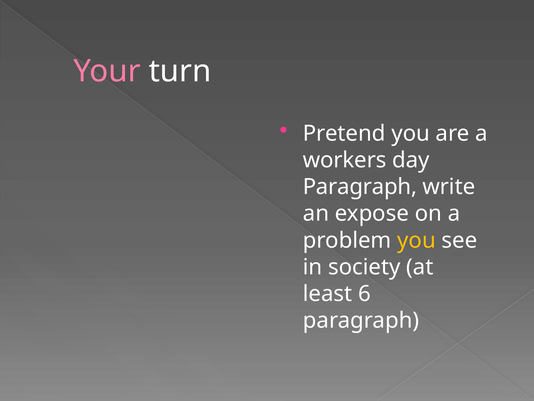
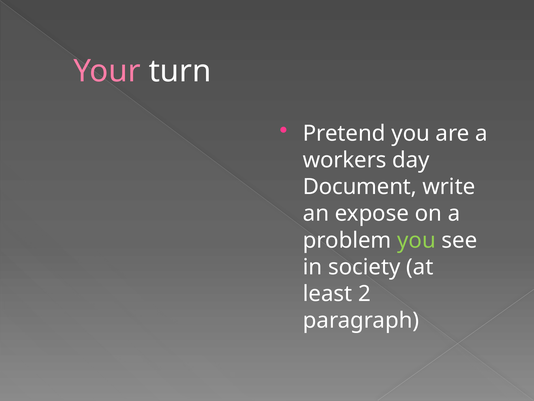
Paragraph at (360, 187): Paragraph -> Document
you at (417, 240) colour: yellow -> light green
6: 6 -> 2
